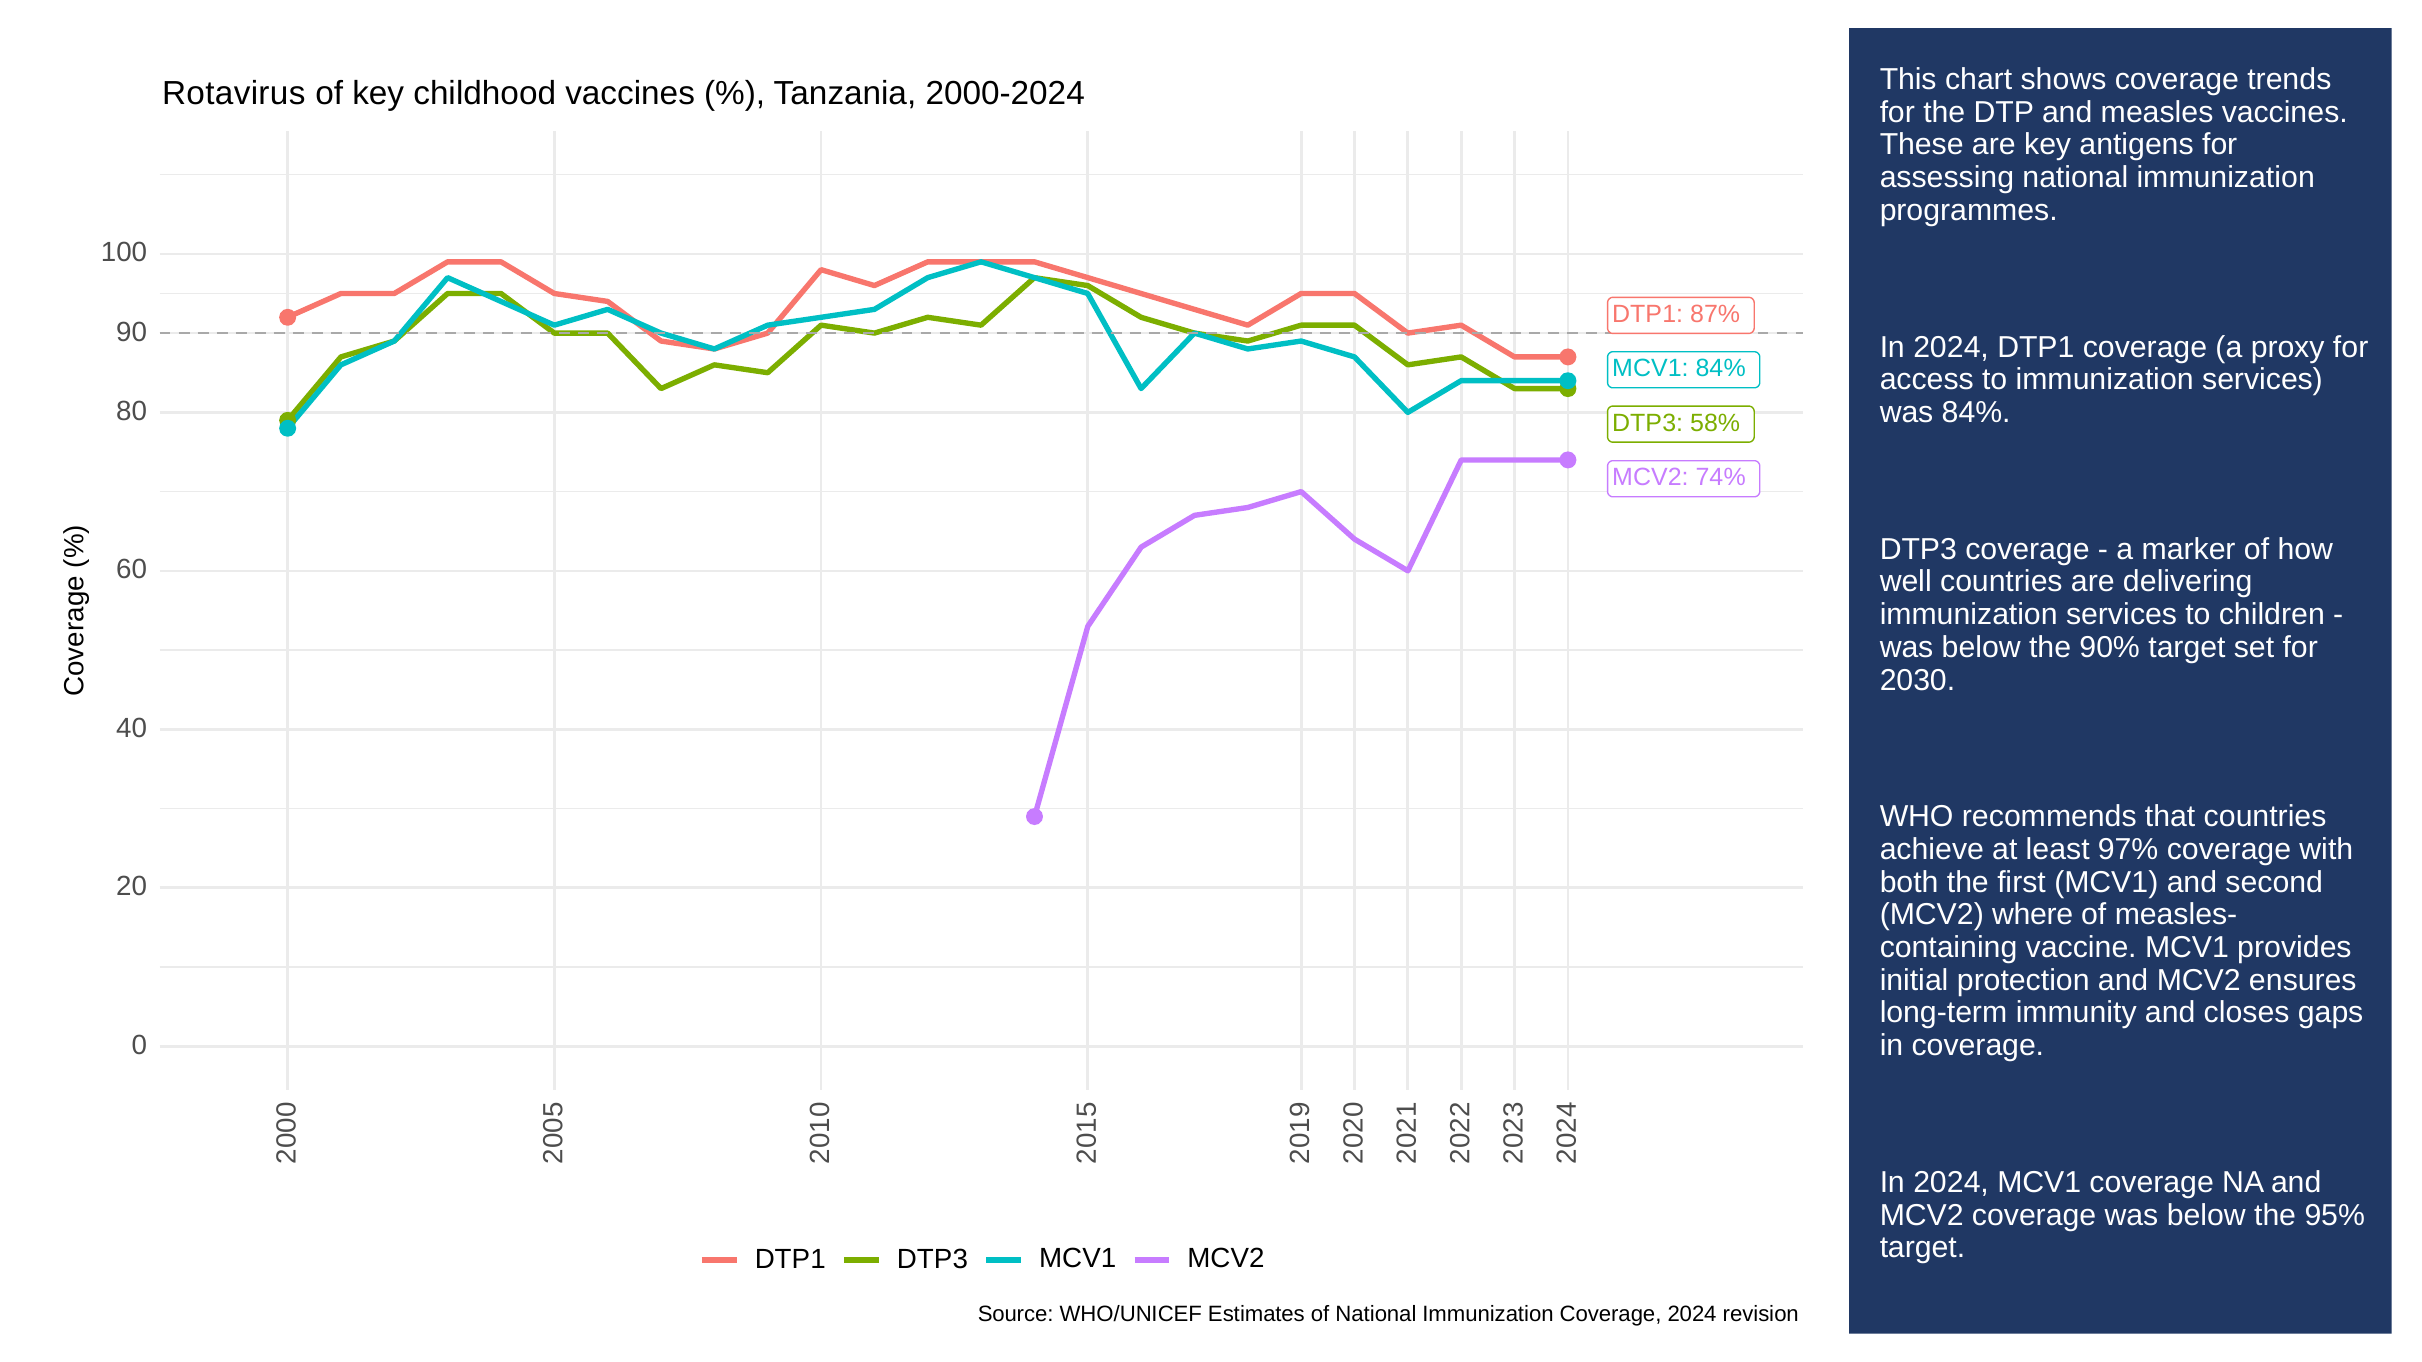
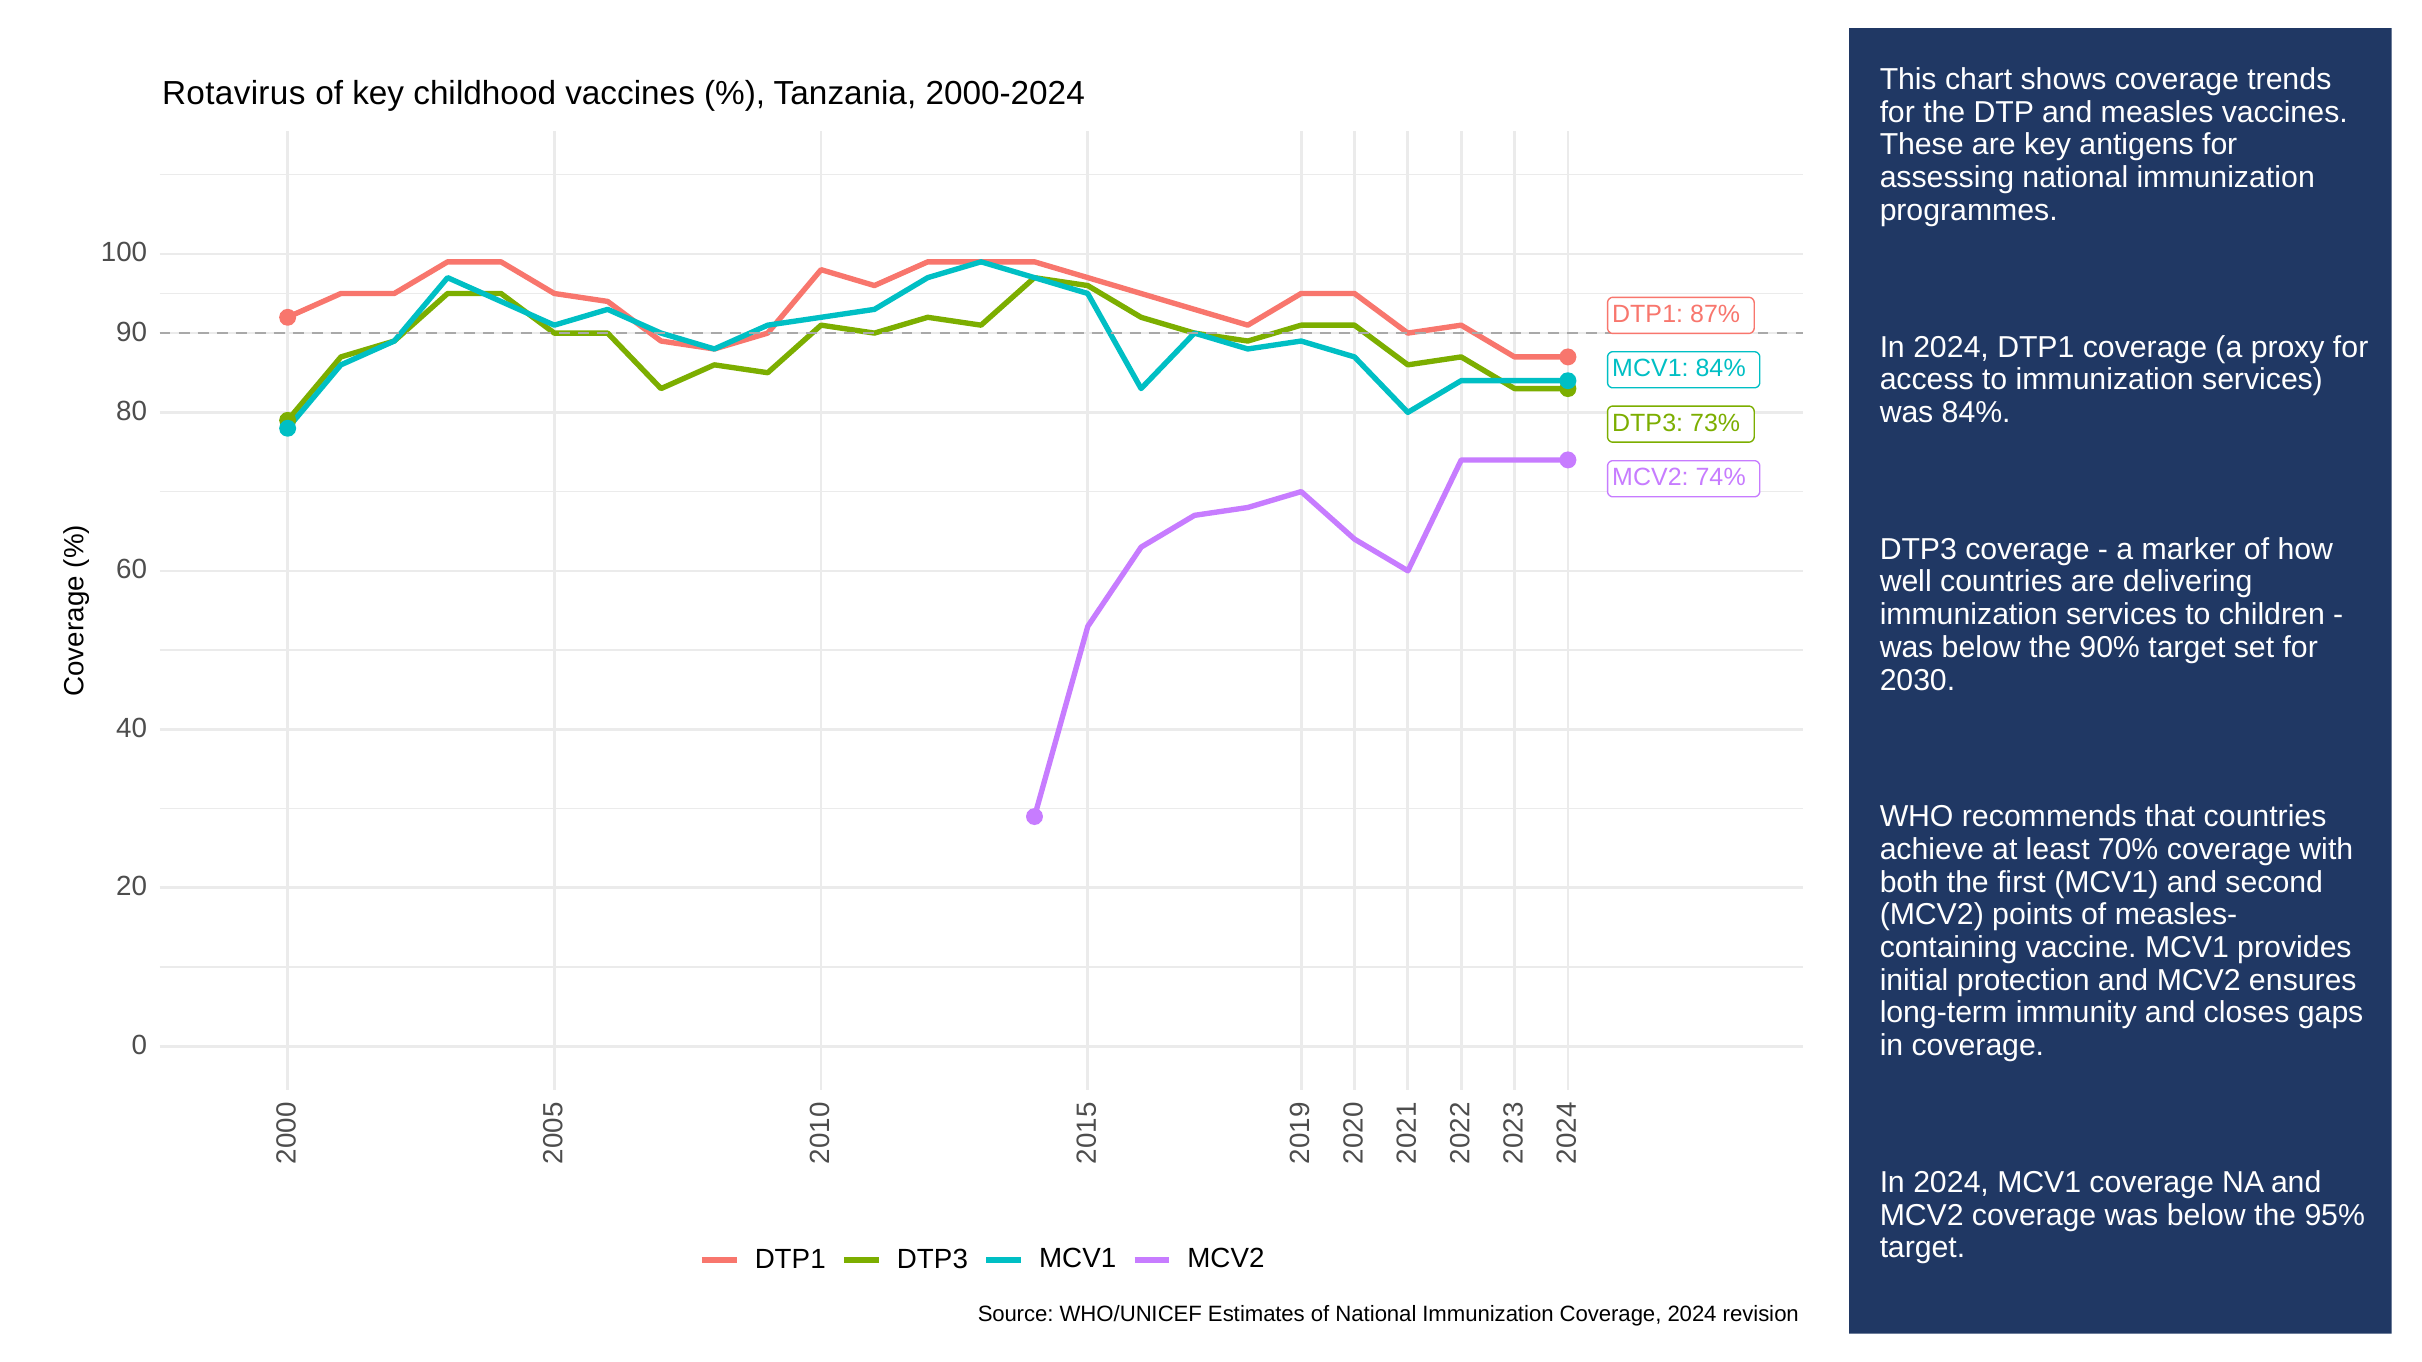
58%: 58% -> 73%
97%: 97% -> 70%
where: where -> points
